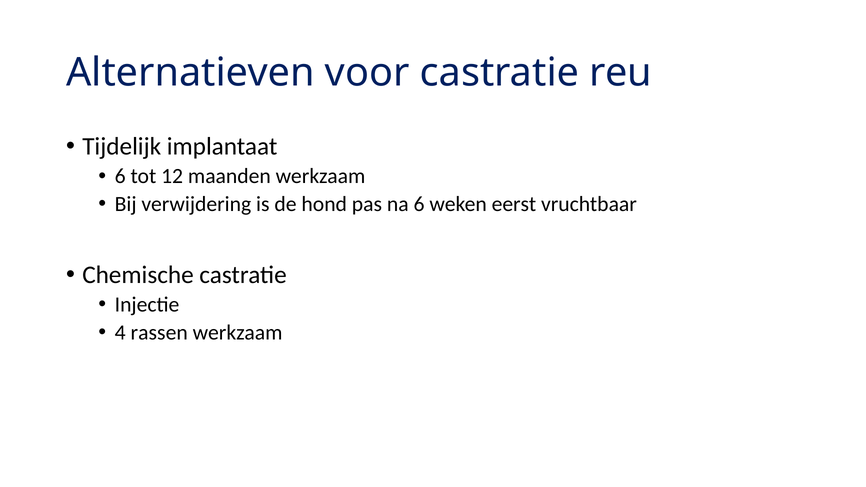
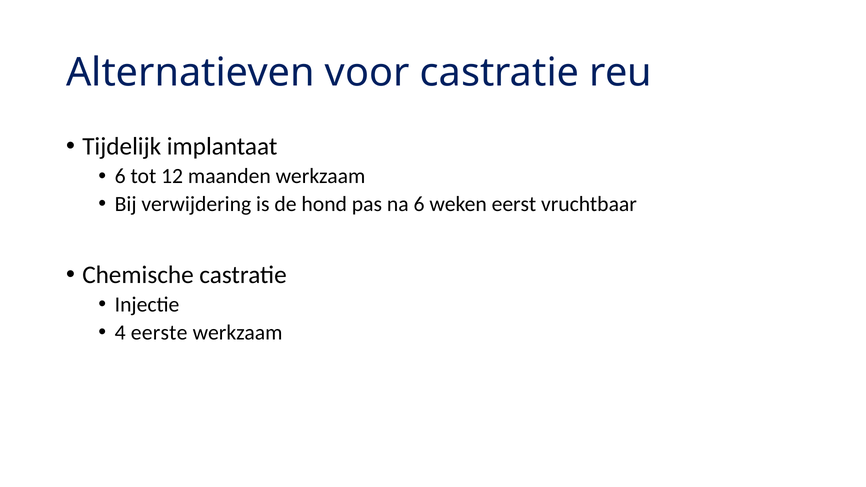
rassen: rassen -> eerste
